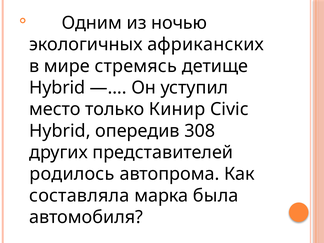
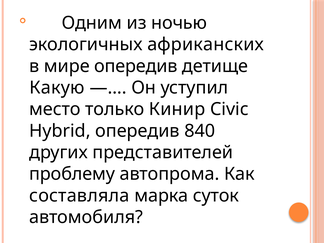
мире стремясь: стремясь -> опередив
Hybrid at (57, 88): Hybrid -> Какую
308: 308 -> 840
родилось: родилось -> проблему
была: была -> суток
